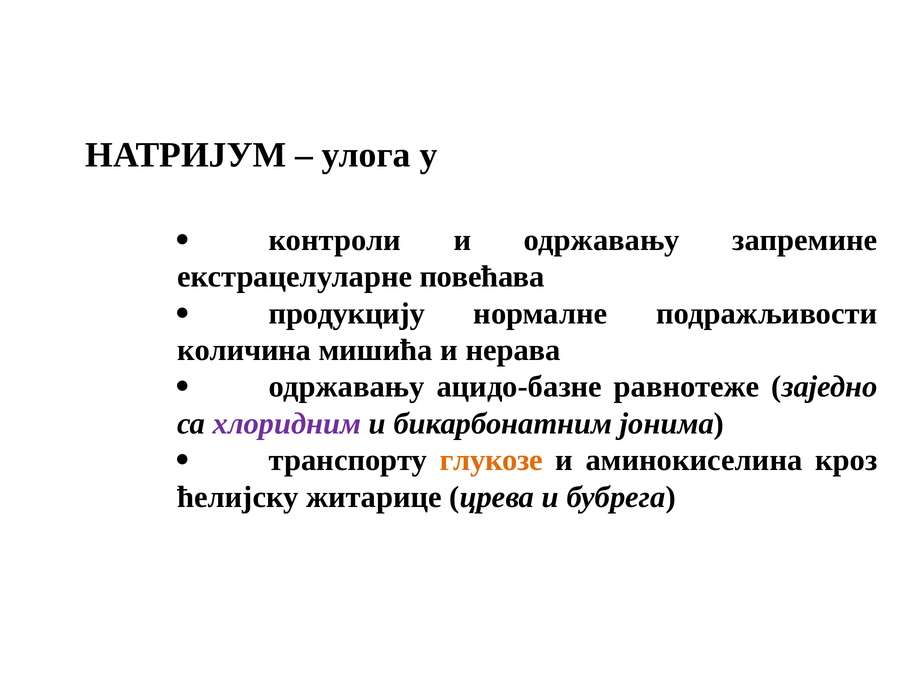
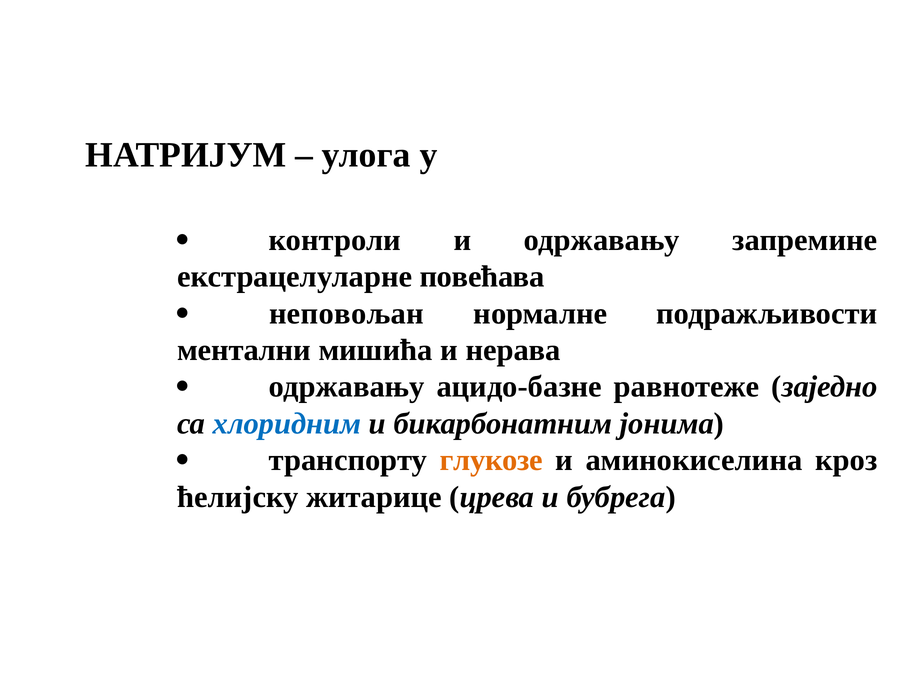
продукцију: продукцију -> неповољан
количина: количина -> ментални
хлоридним colour: purple -> blue
